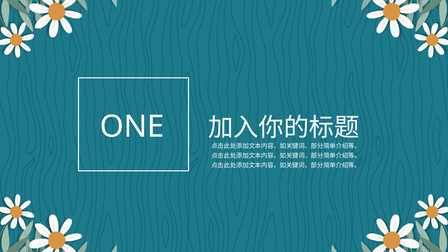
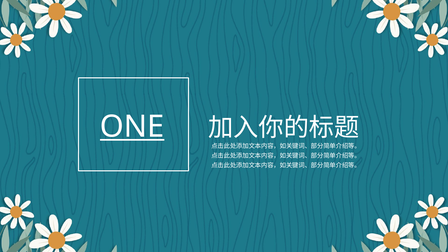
ONE underline: none -> present
